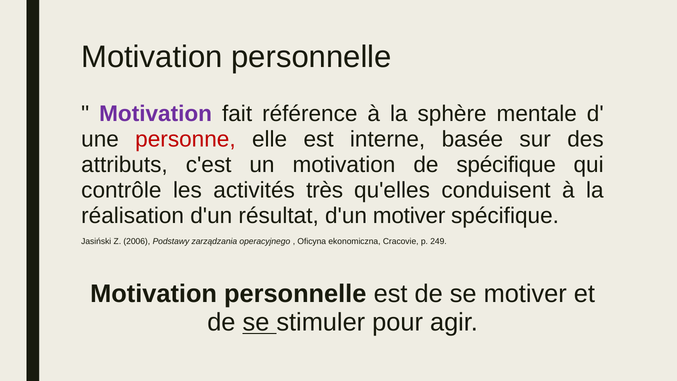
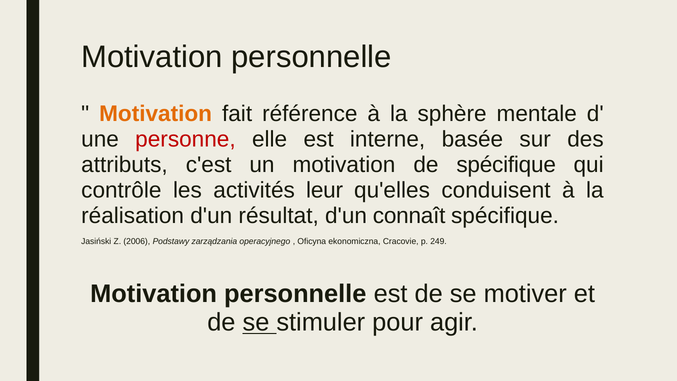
Motivation at (156, 114) colour: purple -> orange
très: très -> leur
d'un motiver: motiver -> connaît
